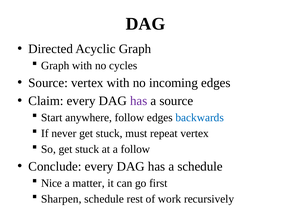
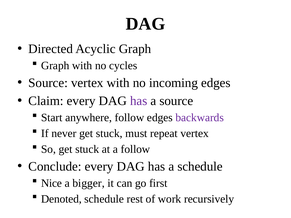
backwards colour: blue -> purple
matter: matter -> bigger
Sharpen: Sharpen -> Denoted
